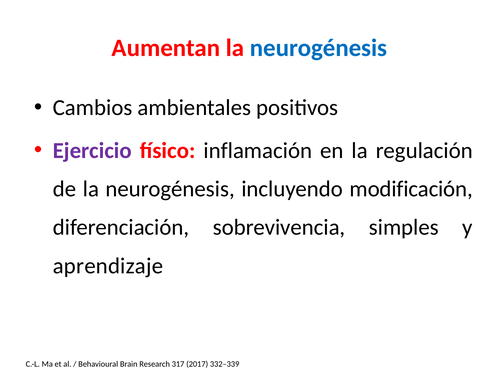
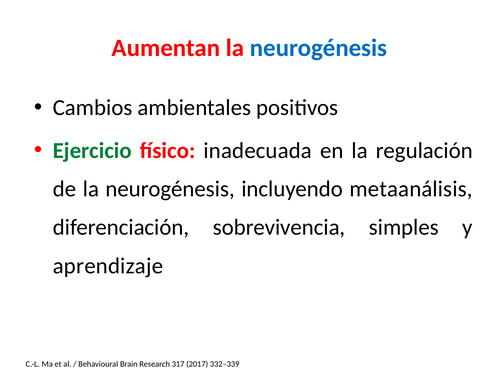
Ejercicio colour: purple -> green
inflamación: inflamación -> inadecuada
modificación: modificación -> metaanálisis
